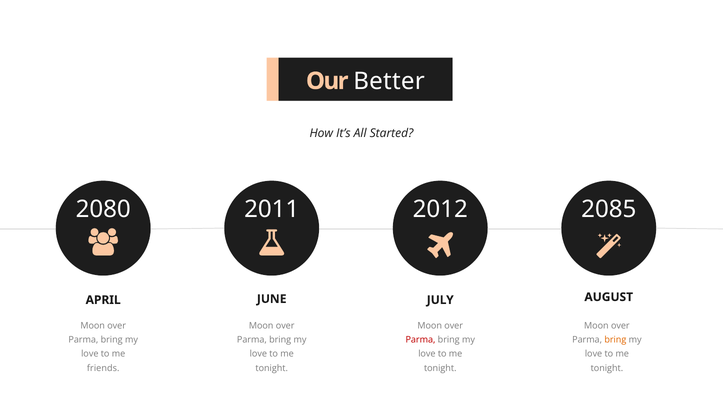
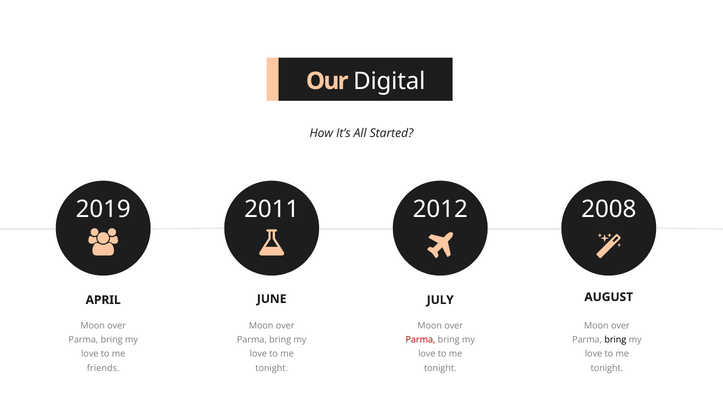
Better: Better -> Digital
2080: 2080 -> 2019
2085: 2085 -> 2008
bring at (615, 340) colour: orange -> black
